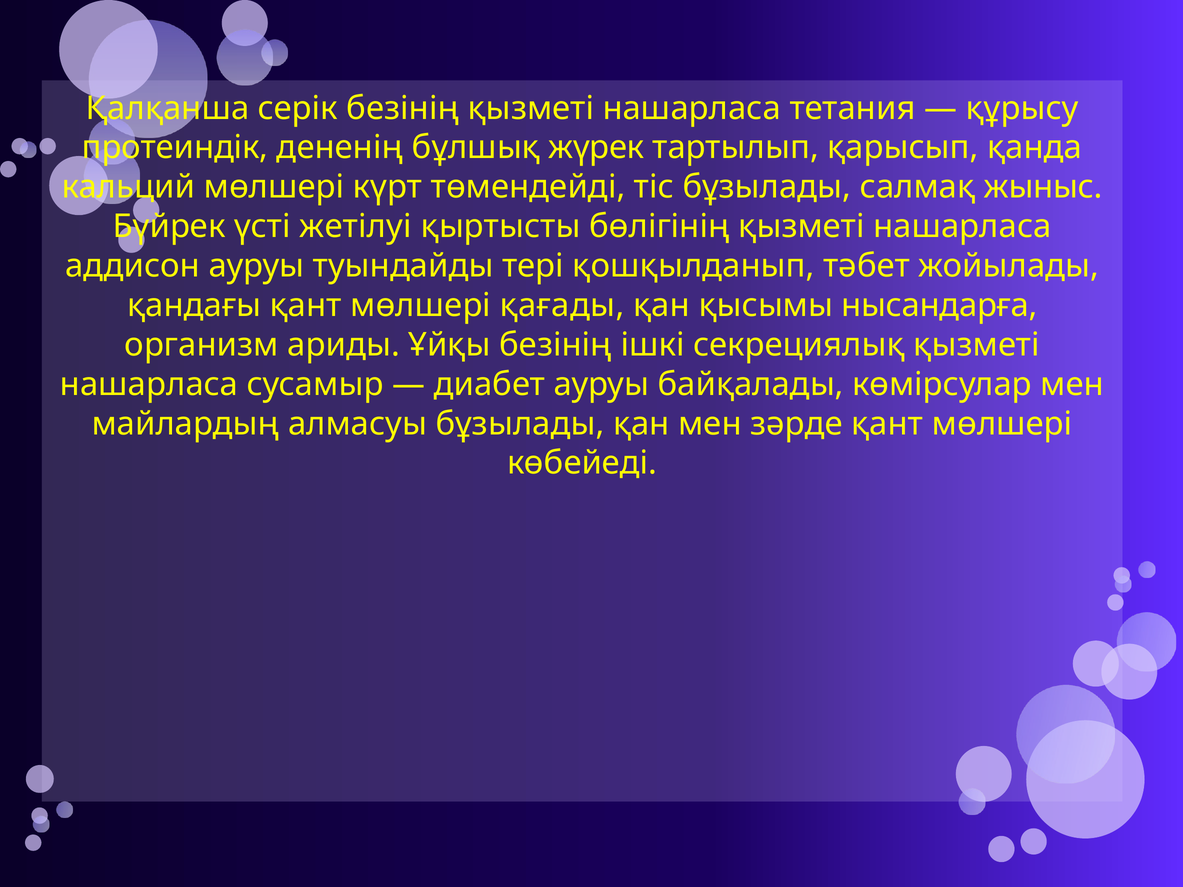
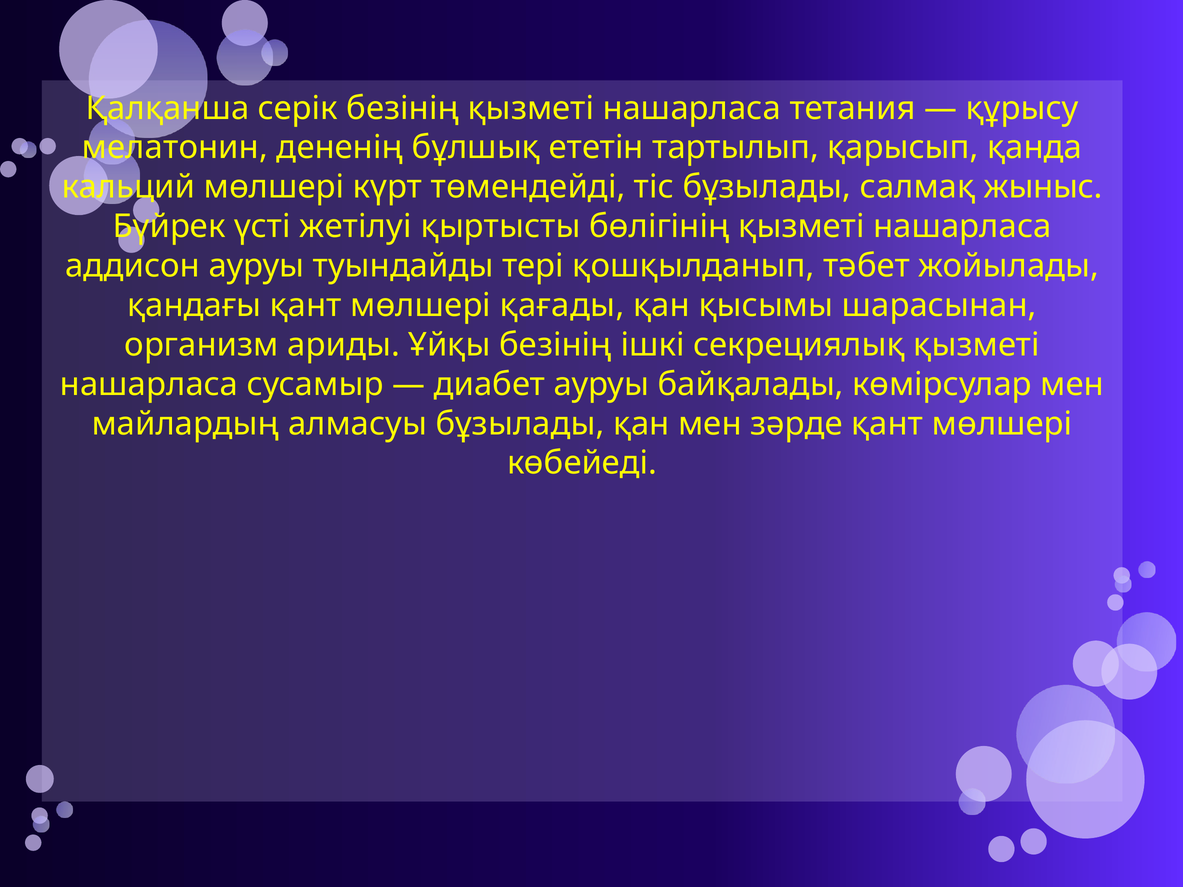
протеиндік: протеиндік -> мелатонин
жүрек: жүрек -> ететін
нысандарға: нысандарға -> шарасынан
